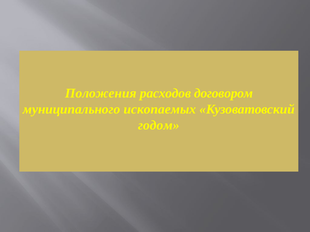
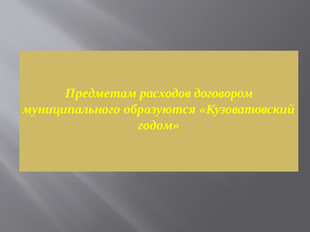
Положения: Положения -> Предметам
ископаемых: ископаемых -> образуются
